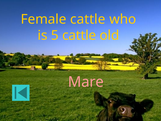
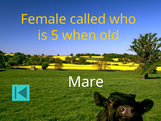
Female cattle: cattle -> called
5 cattle: cattle -> when
Mare colour: pink -> white
